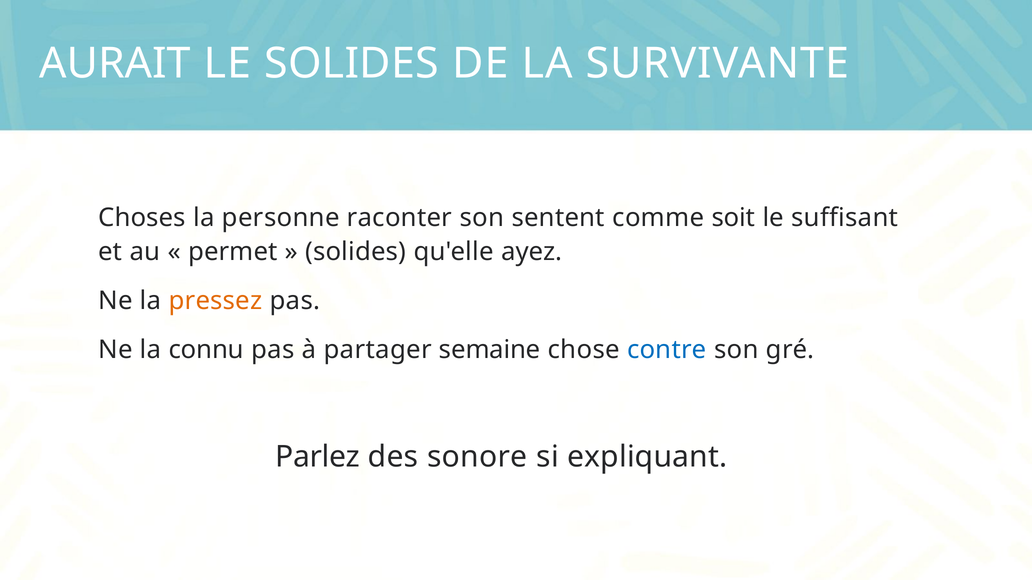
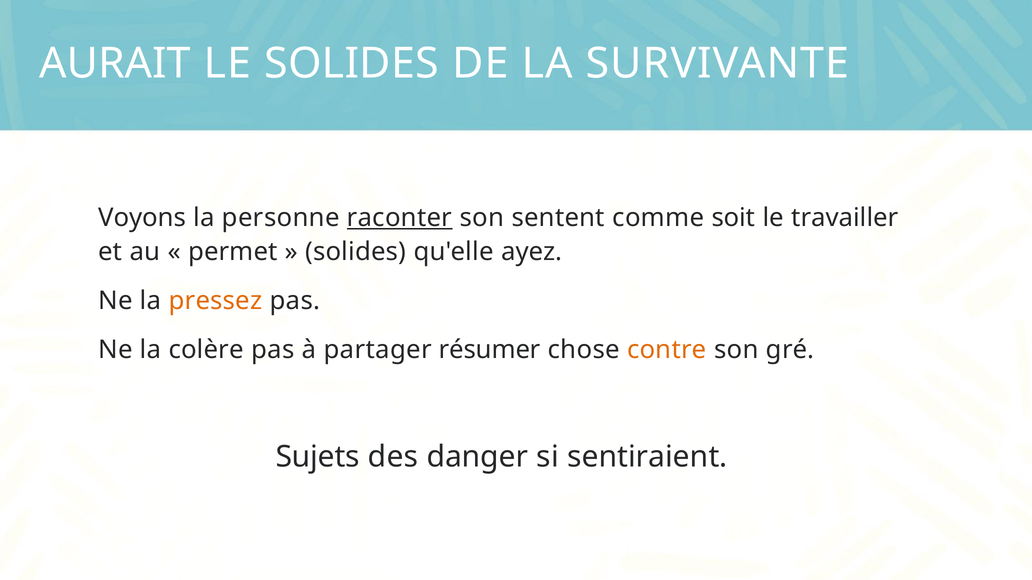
Choses: Choses -> Voyons
raconter underline: none -> present
suffisant: suffisant -> travailler
connu: connu -> colère
semaine: semaine -> résumer
contre colour: blue -> orange
Parlez: Parlez -> Sujets
sonore: sonore -> danger
expliquant: expliquant -> sentiraient
